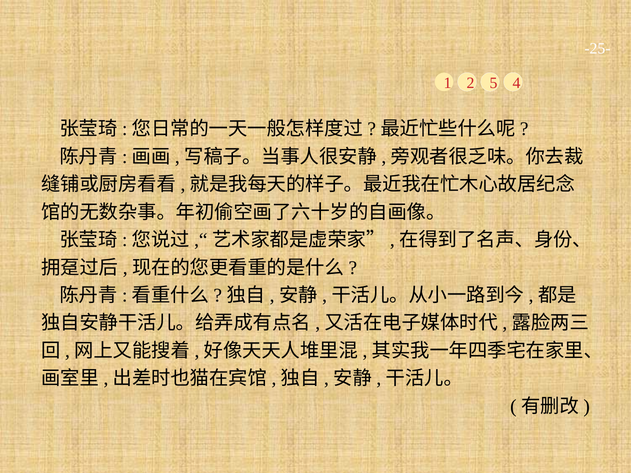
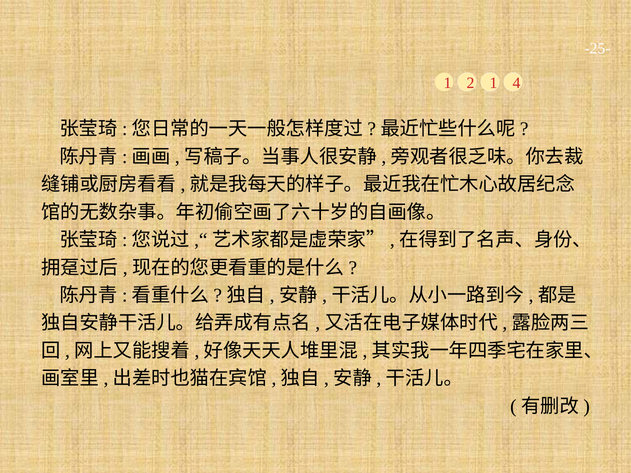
2 5: 5 -> 1
